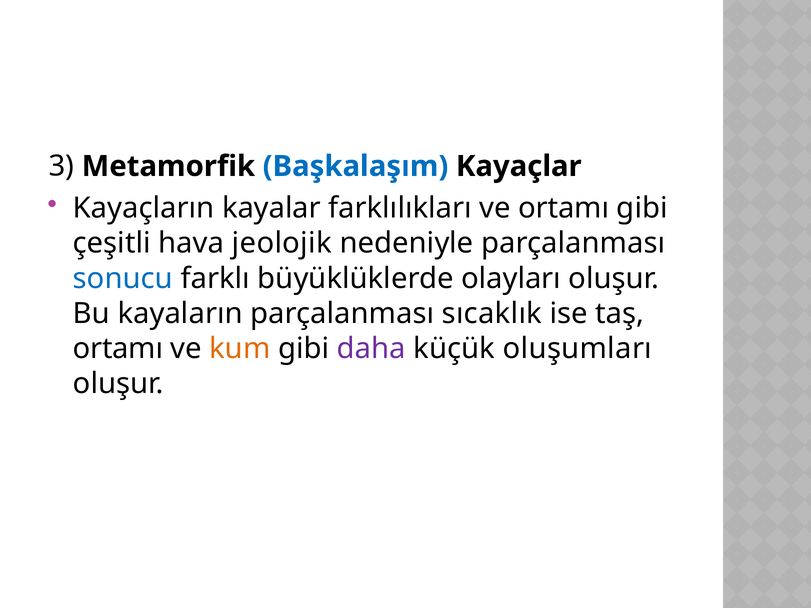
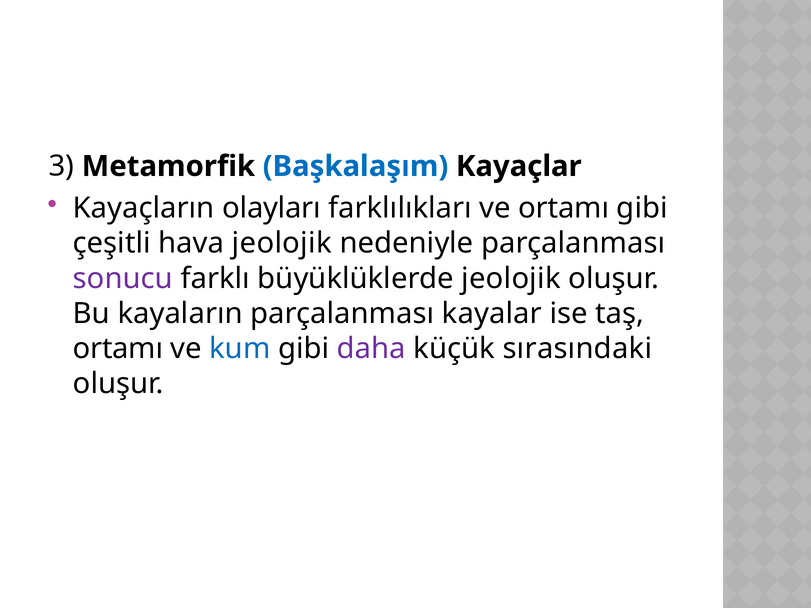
kayalar: kayalar -> olayları
sonucu colour: blue -> purple
büyüklüklerde olayları: olayları -> jeolojik
sıcaklık: sıcaklık -> kayalar
kum colour: orange -> blue
oluşumları: oluşumları -> sırasındaki
